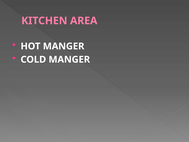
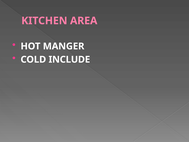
COLD MANGER: MANGER -> INCLUDE
